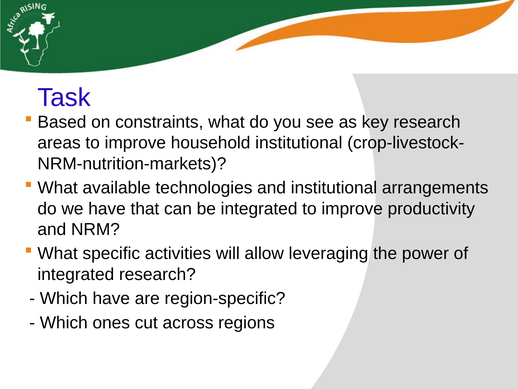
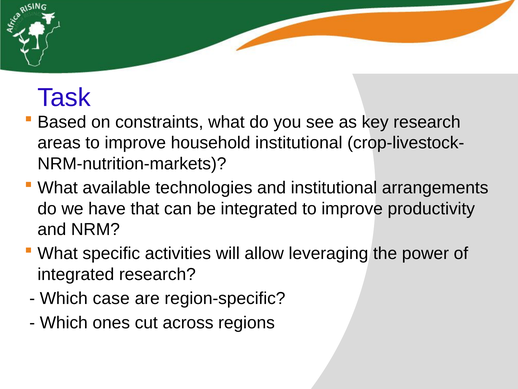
Which have: have -> case
